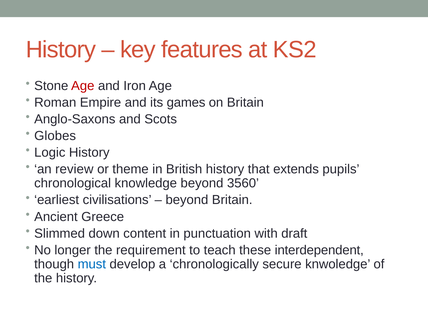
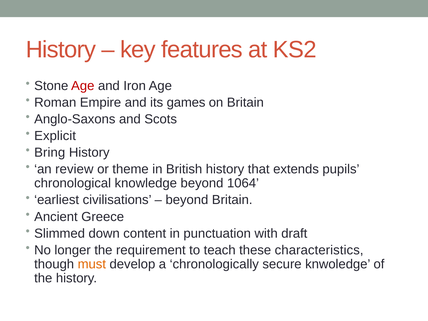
Globes: Globes -> Explicit
Logic: Logic -> Bring
3560: 3560 -> 1064
interdependent: interdependent -> characteristics
must colour: blue -> orange
